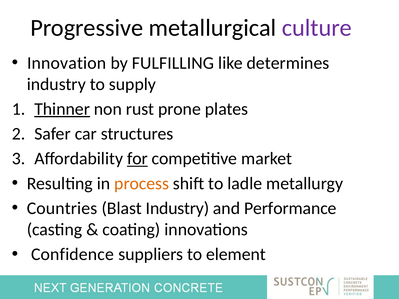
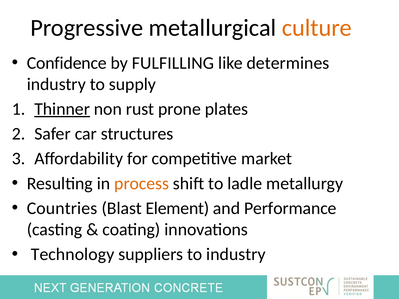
culture colour: purple -> orange
Innovation: Innovation -> Confidence
for underline: present -> none
Blast Industry: Industry -> Element
Confidence: Confidence -> Technology
to element: element -> industry
